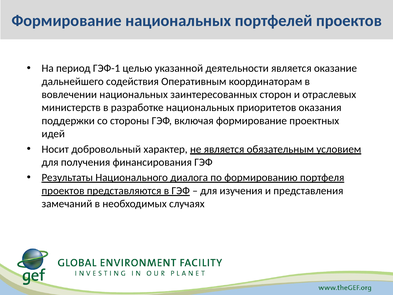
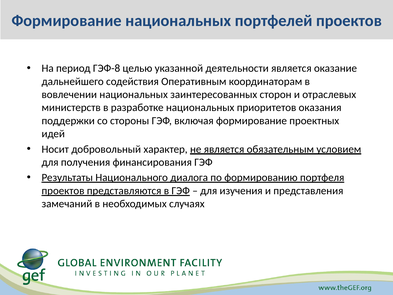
ГЭФ-1: ГЭФ-1 -> ГЭФ-8
